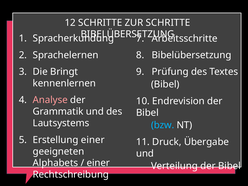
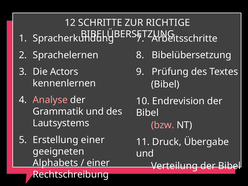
ZUR SCHRITTE: SCHRITTE -> RICHTIGE
Bringt: Bringt -> Actors
bzw colour: light blue -> pink
